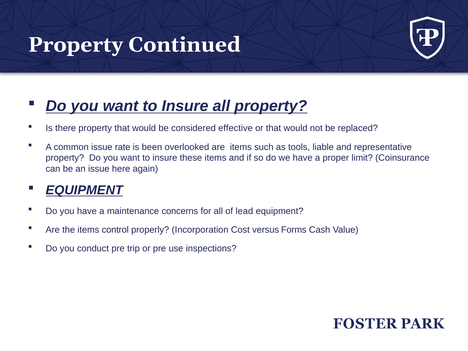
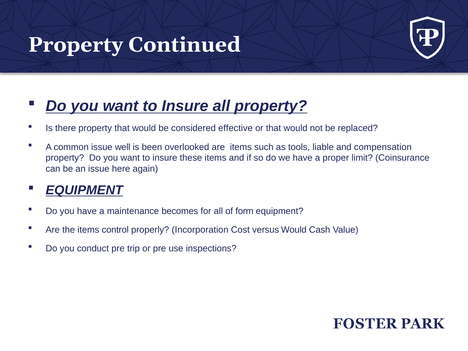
rate: rate -> well
representative: representative -> compensation
concerns: concerns -> becomes
lead: lead -> form
versus Forms: Forms -> Would
